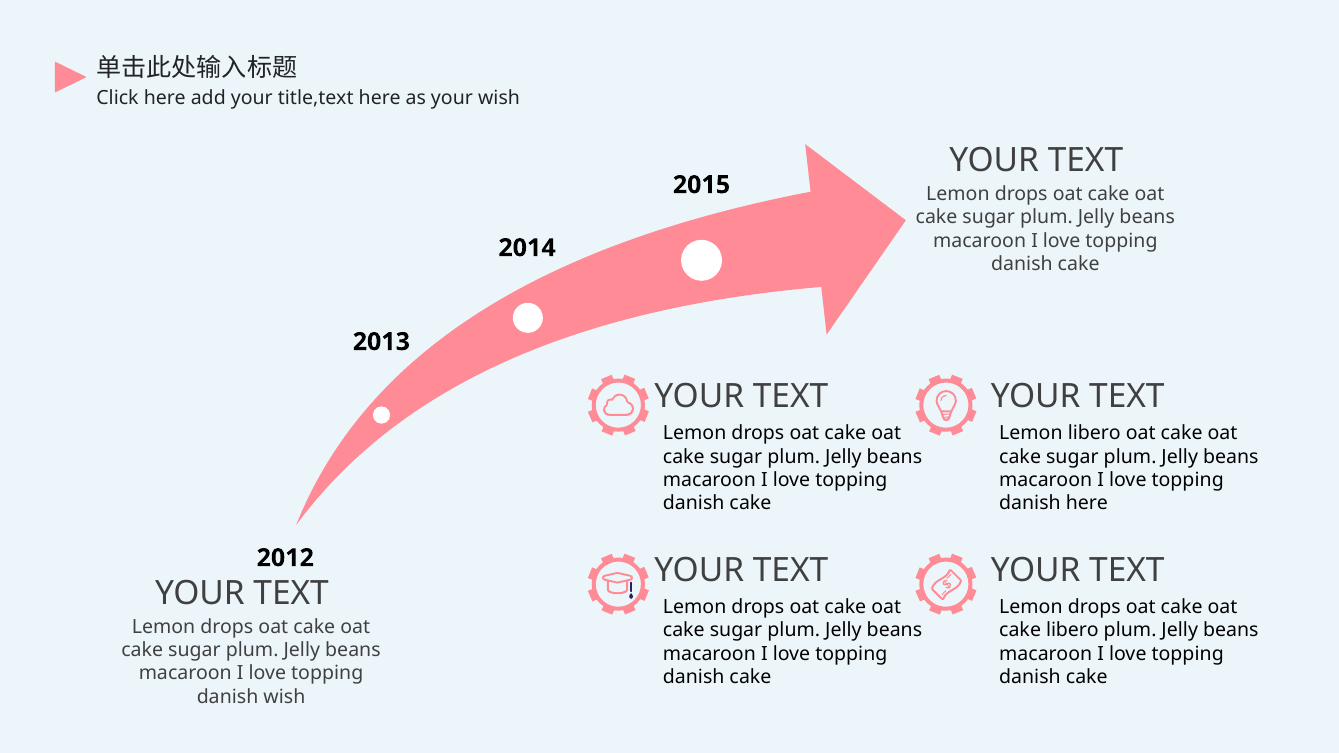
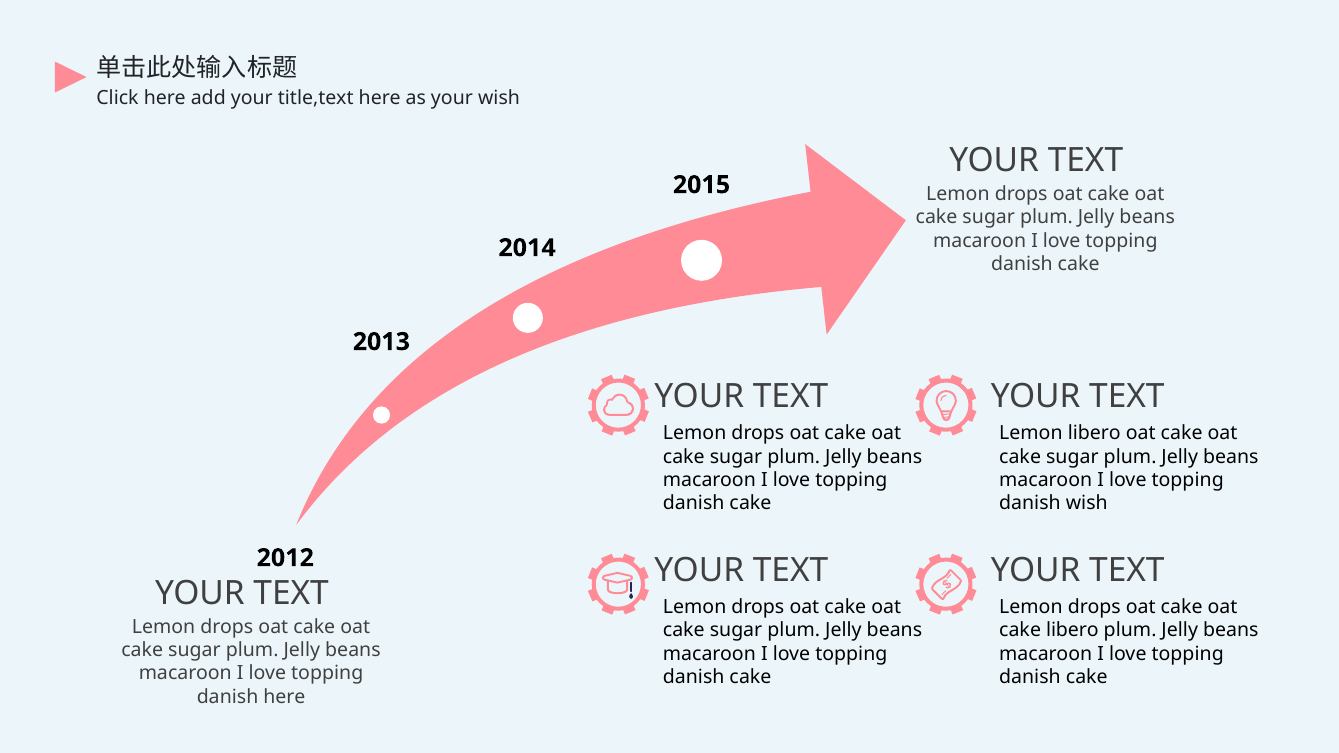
danish here: here -> wish
danish wish: wish -> here
